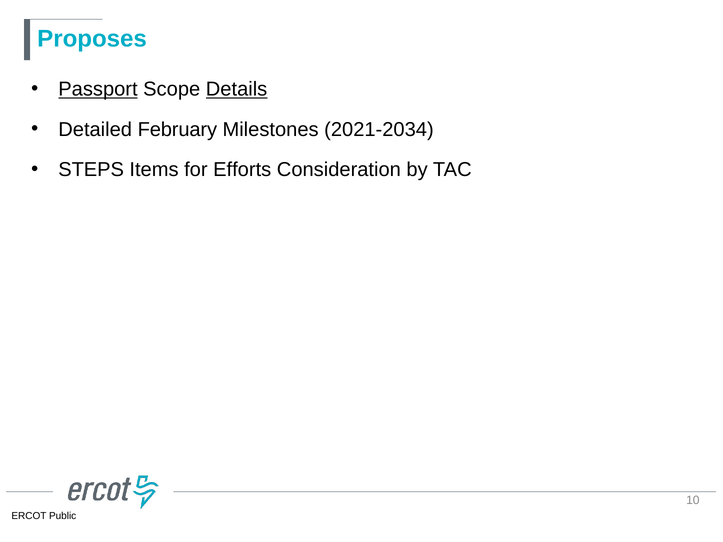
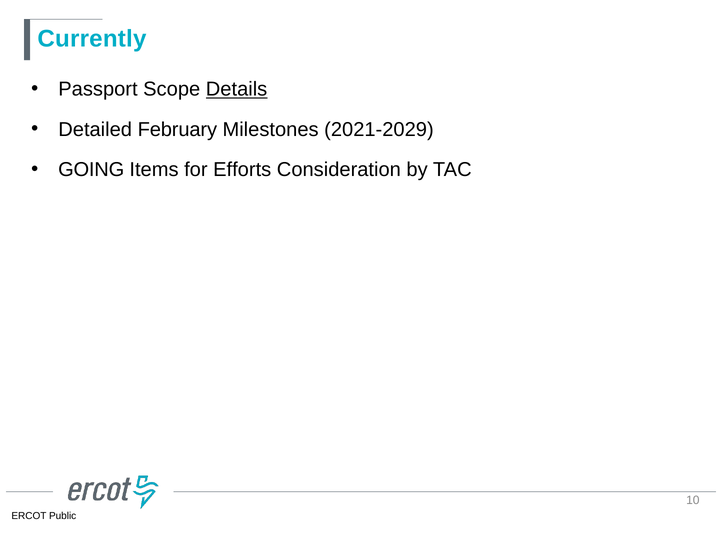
Proposes: Proposes -> Currently
Passport underline: present -> none
2021-2034: 2021-2034 -> 2021-2029
STEPS: STEPS -> GOING
